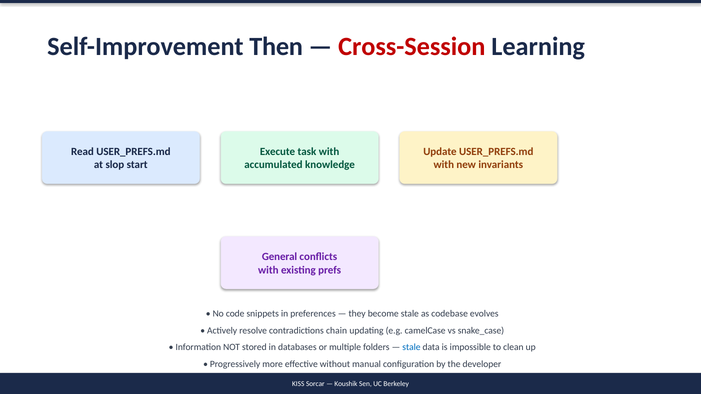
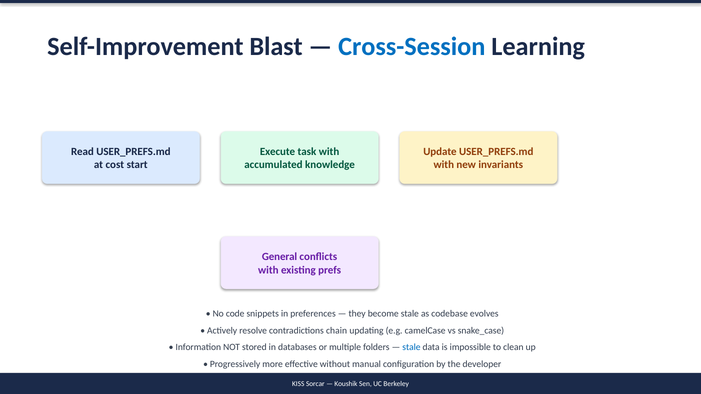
Then: Then -> Blast
Cross-Session colour: red -> blue
slop: slop -> cost
